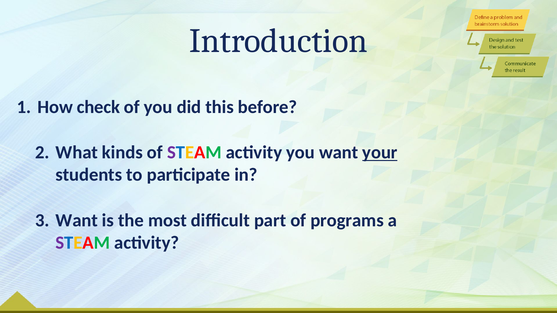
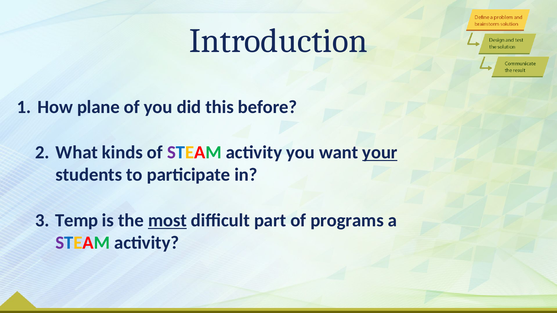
check: check -> plane
3 Want: Want -> Temp
most underline: none -> present
